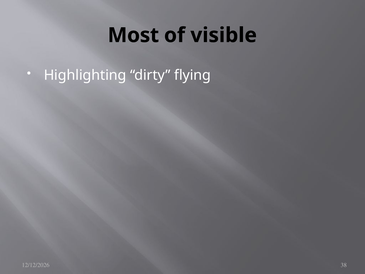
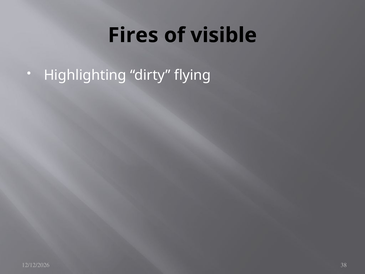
Most: Most -> Fires
